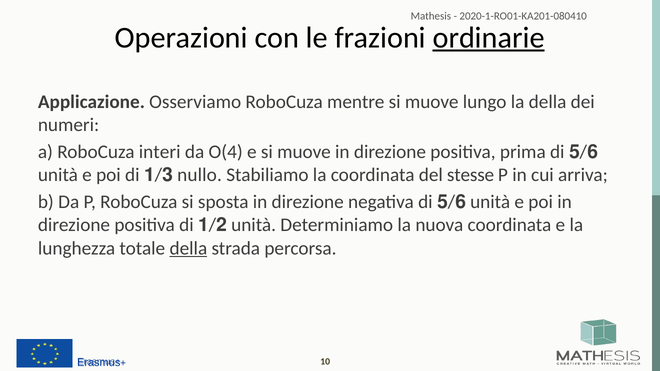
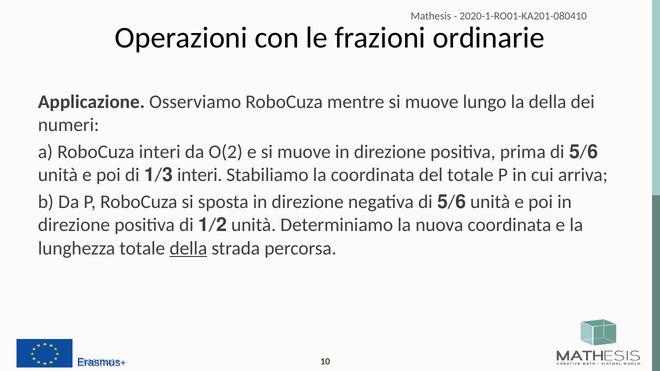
ordinarie underline: present -> none
O(4: O(4 -> O(2
nullo at (200, 175): nullo -> interi
del stesse: stesse -> totale
